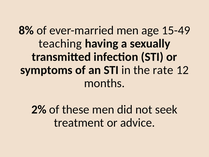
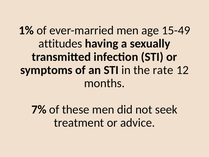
8%: 8% -> 1%
teaching: teaching -> attitudes
2%: 2% -> 7%
